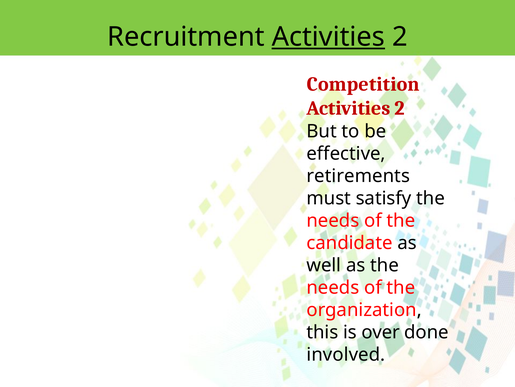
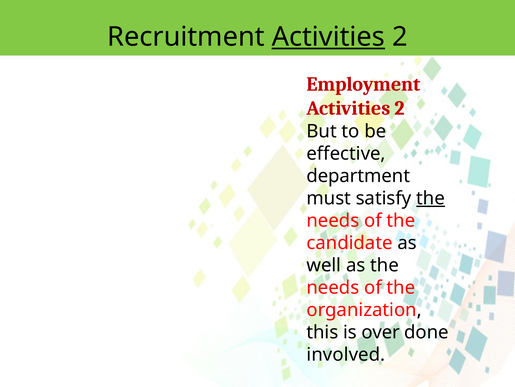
Competition: Competition -> Employment
retirements: retirements -> department
the at (431, 198) underline: none -> present
